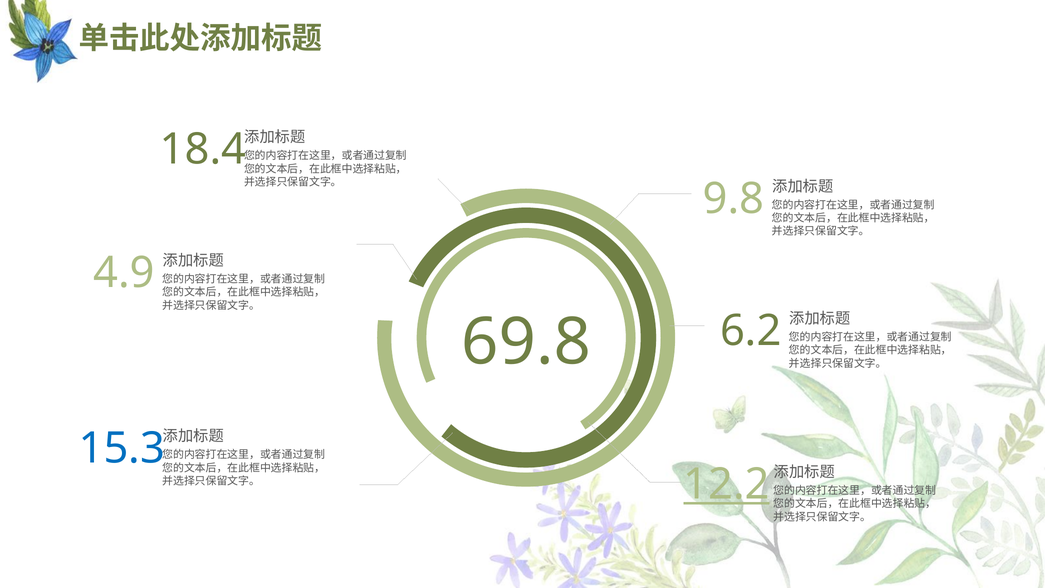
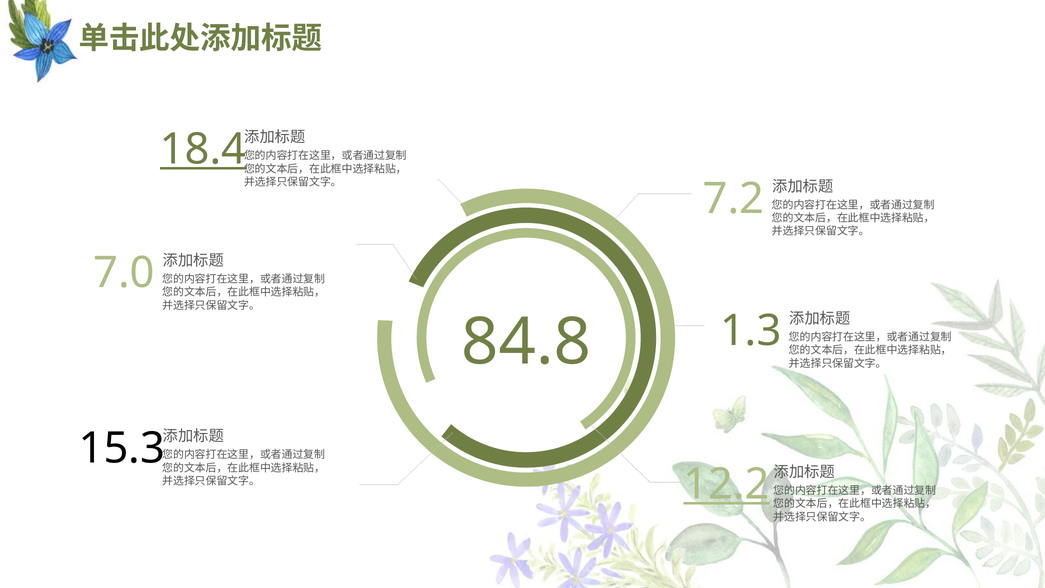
18.4 underline: none -> present
9.8: 9.8 -> 7.2
4.9: 4.9 -> 7.0
6.2: 6.2 -> 1.3
69.8: 69.8 -> 84.8
15.3 colour: blue -> black
